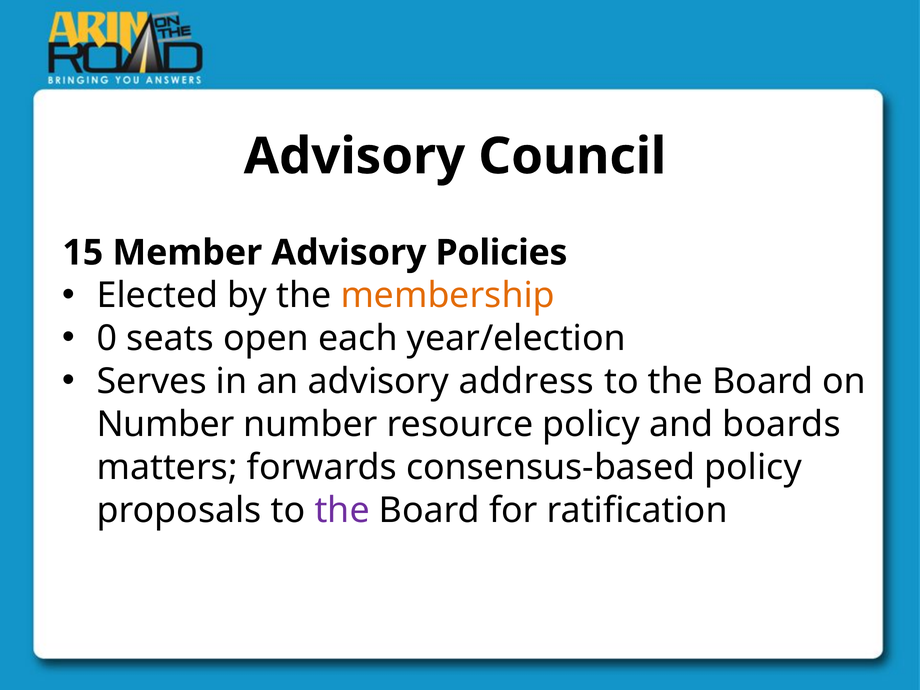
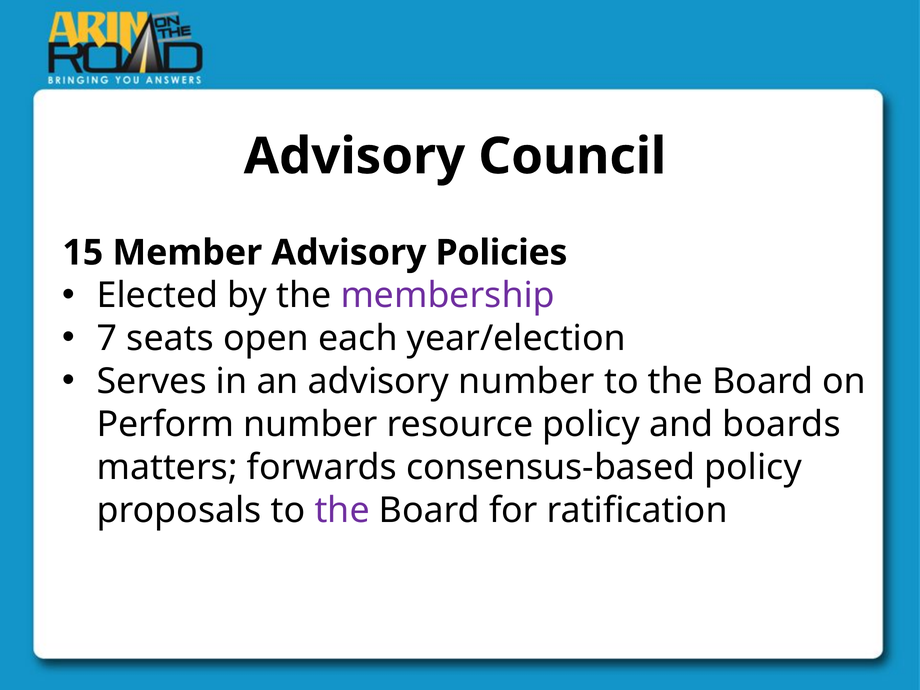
membership colour: orange -> purple
0: 0 -> 7
advisory address: address -> number
Number at (166, 425): Number -> Perform
